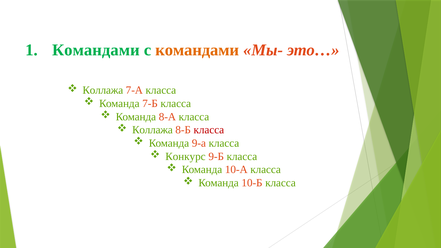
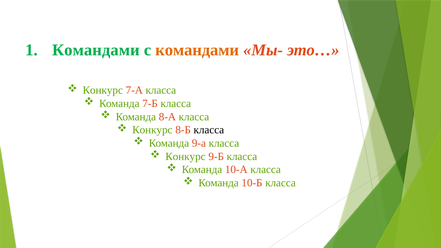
Коллажа at (103, 90): Коллажа -> Конкурс
Коллажа at (152, 130): Коллажа -> Конкурс
класса at (209, 130) colour: red -> black
